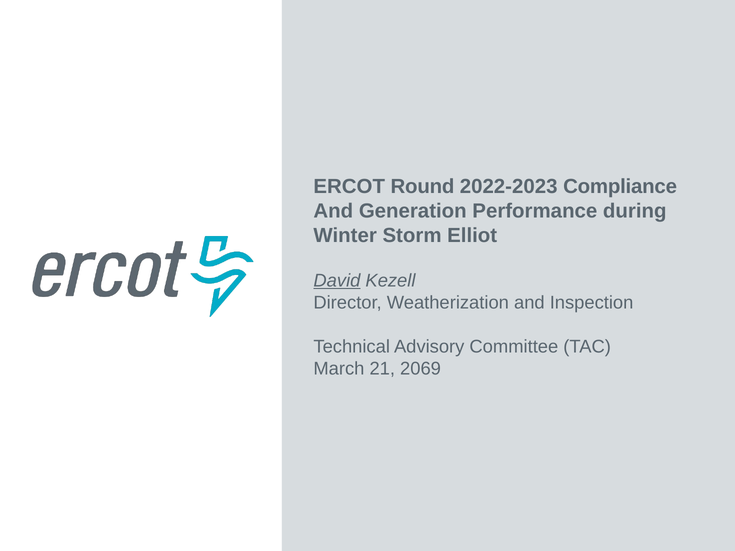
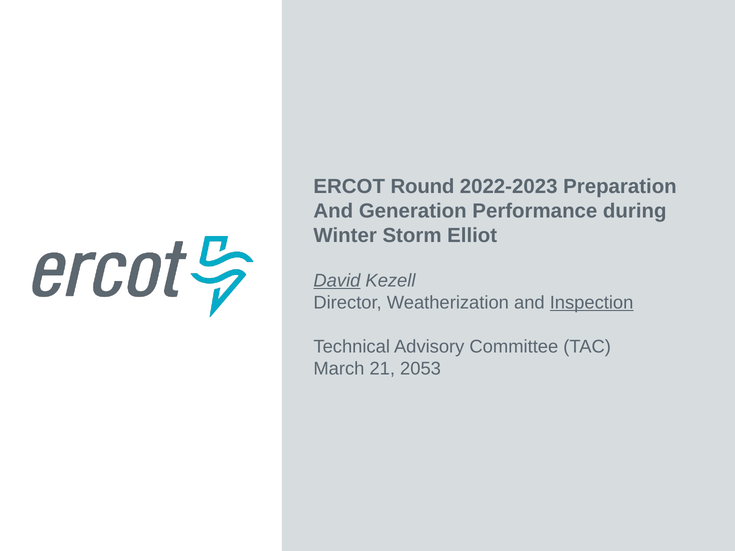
Compliance: Compliance -> Preparation
Inspection underline: none -> present
2069: 2069 -> 2053
